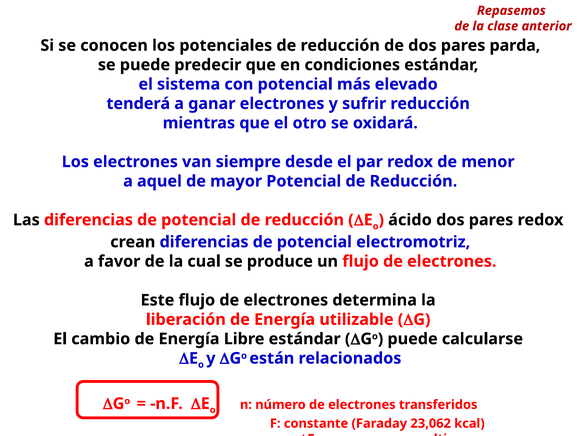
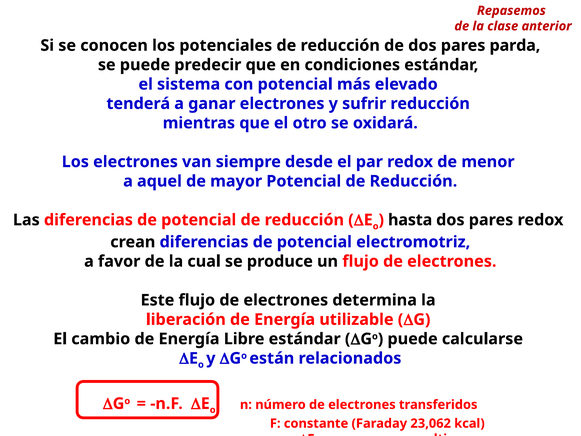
ácido: ácido -> hasta
